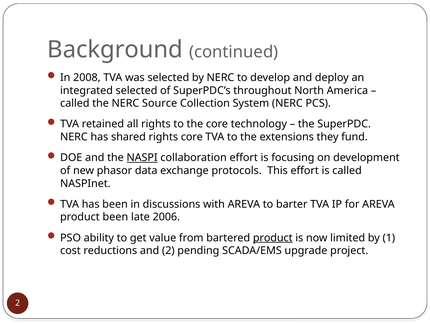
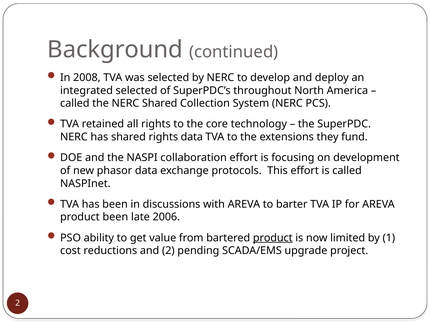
NERC Source: Source -> Shared
rights core: core -> data
NASPI underline: present -> none
